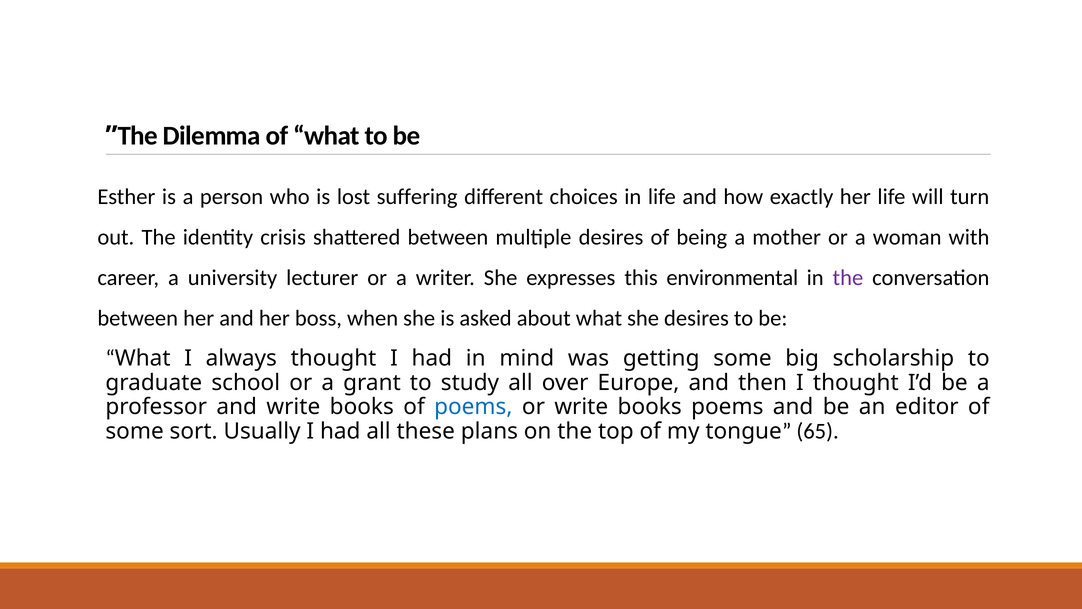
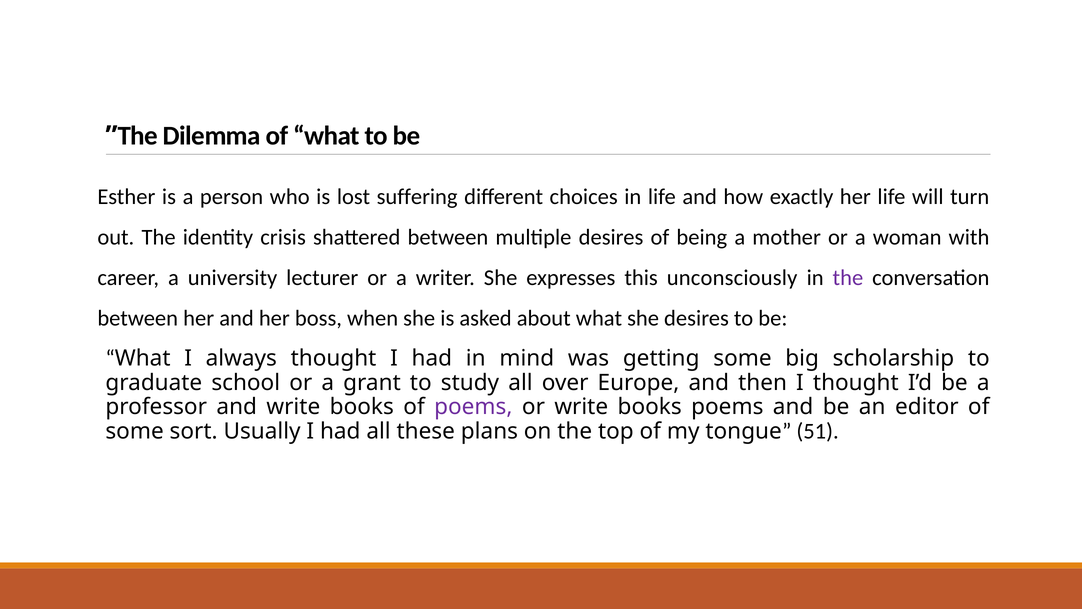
environmental: environmental -> unconsciously
poems at (473, 407) colour: blue -> purple
65: 65 -> 51
